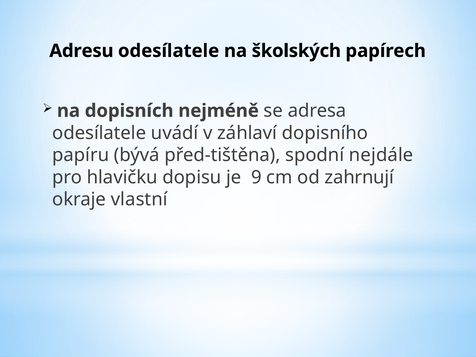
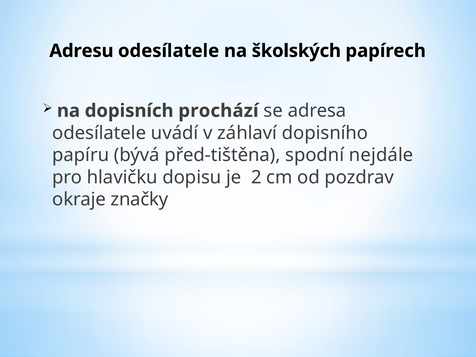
nejméně: nejméně -> prochází
9: 9 -> 2
zahrnují: zahrnují -> pozdrav
vlastní: vlastní -> značky
